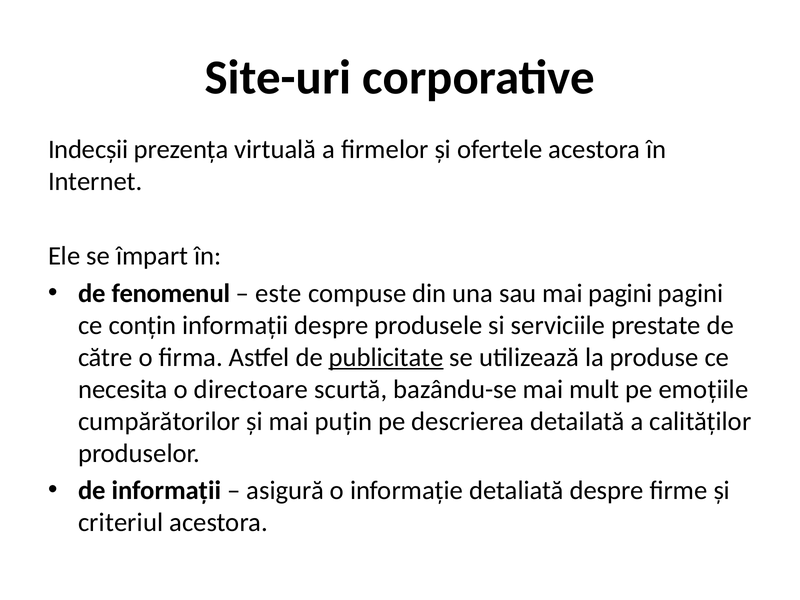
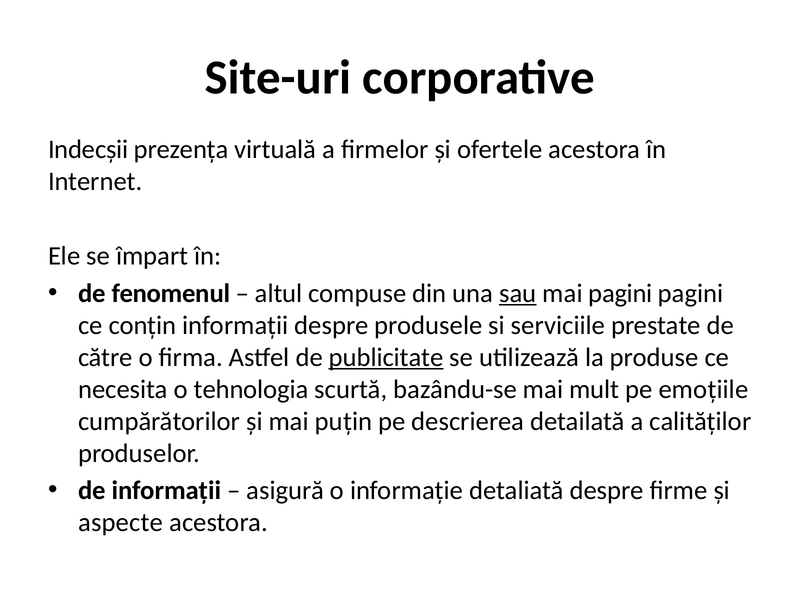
este: este -> altul
sau underline: none -> present
directoare: directoare -> tehnologia
criteriul: criteriul -> aspecte
